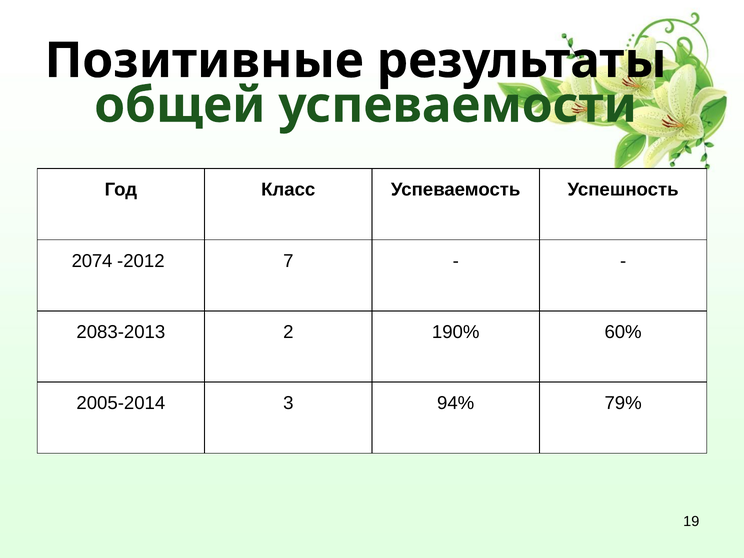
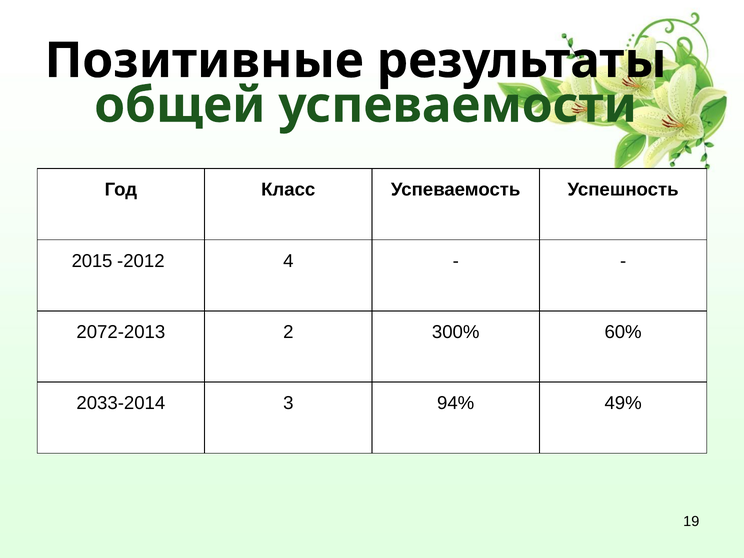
2074: 2074 -> 2015
7: 7 -> 4
2083-2013: 2083-2013 -> 2072-2013
190%: 190% -> 300%
2005-2014: 2005-2014 -> 2033-2014
79%: 79% -> 49%
